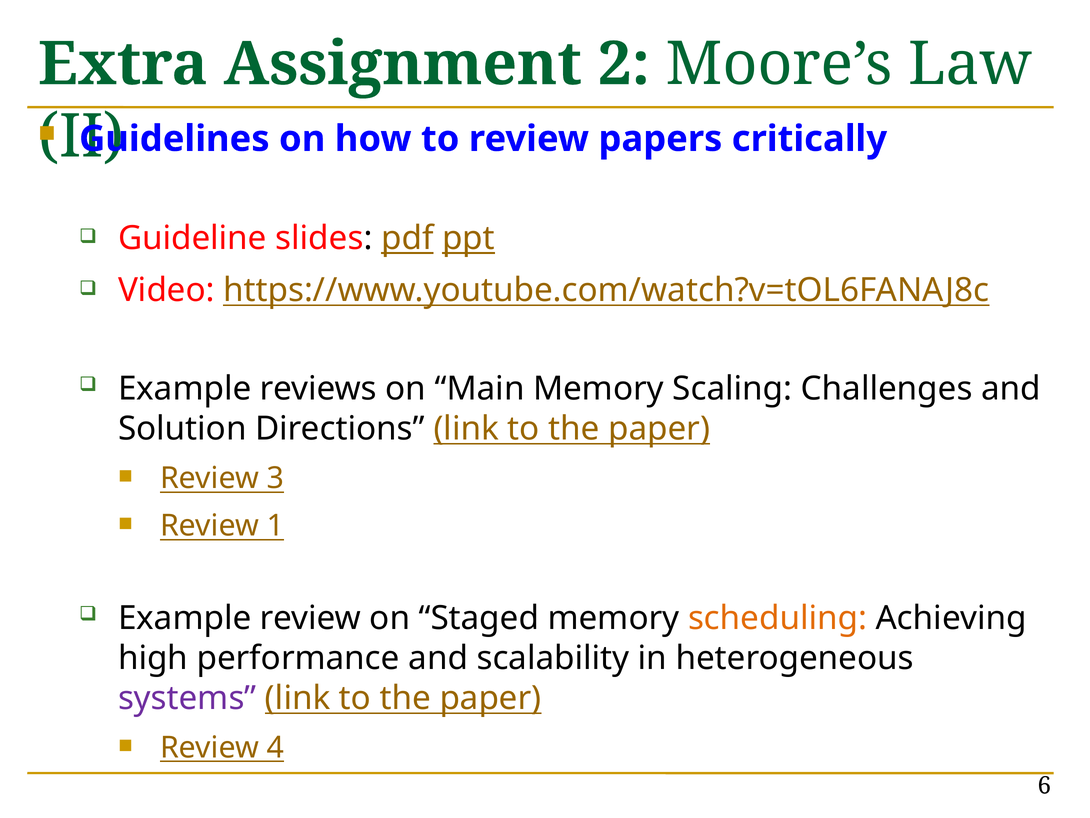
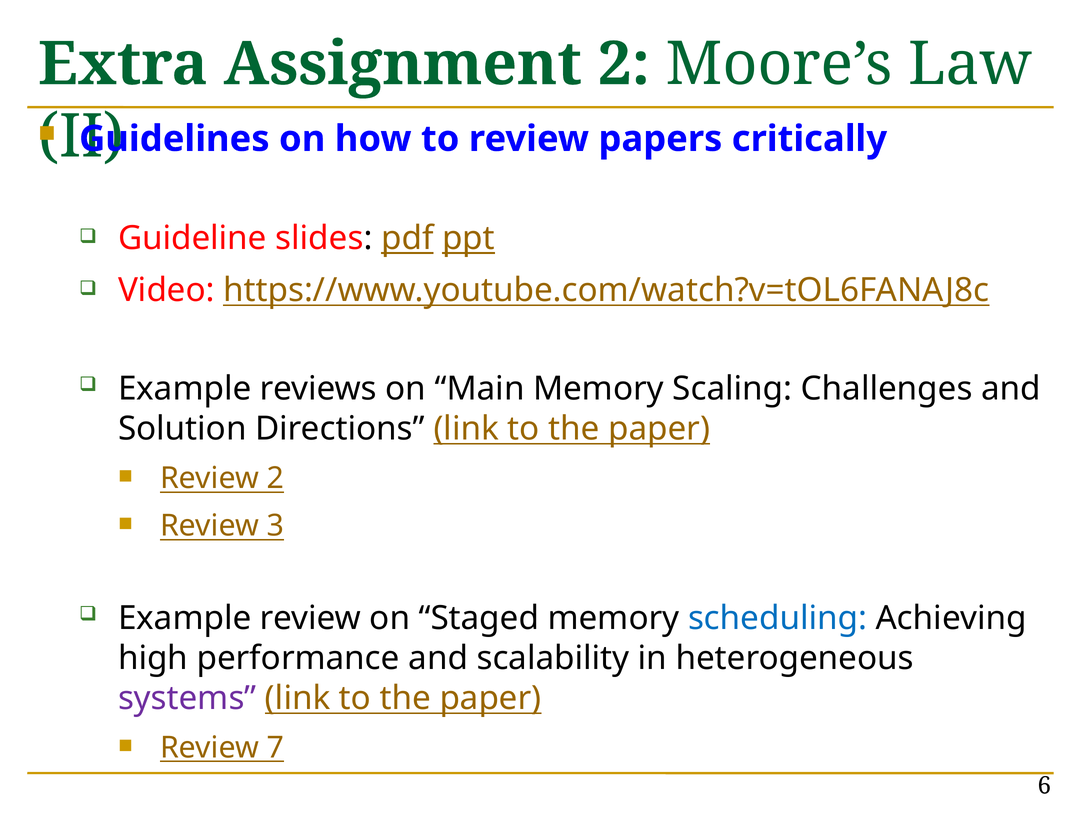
Review 3: 3 -> 2
1: 1 -> 3
scheduling colour: orange -> blue
4: 4 -> 7
